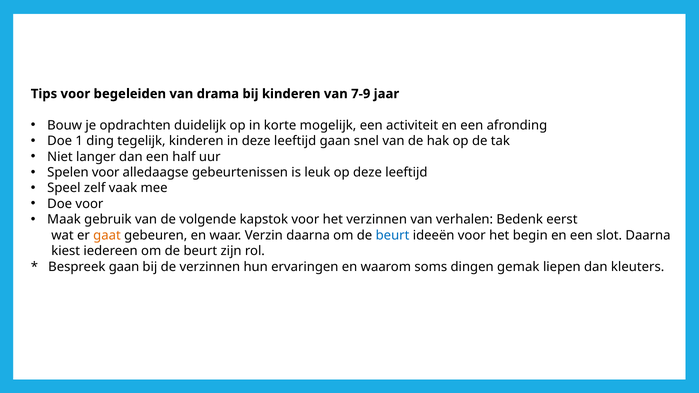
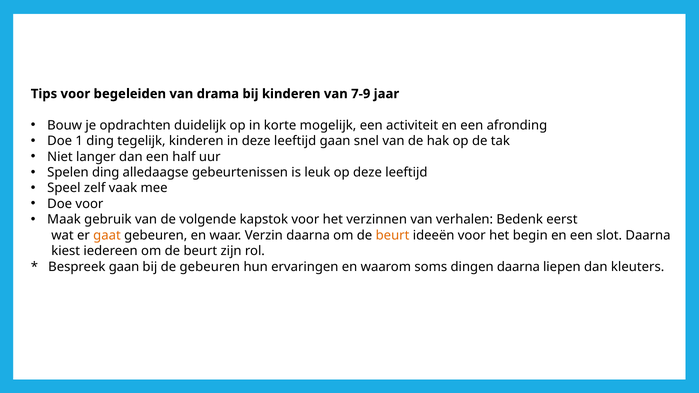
Spelen voor: voor -> ding
beurt at (393, 235) colour: blue -> orange
de verzinnen: verzinnen -> gebeuren
dingen gemak: gemak -> daarna
